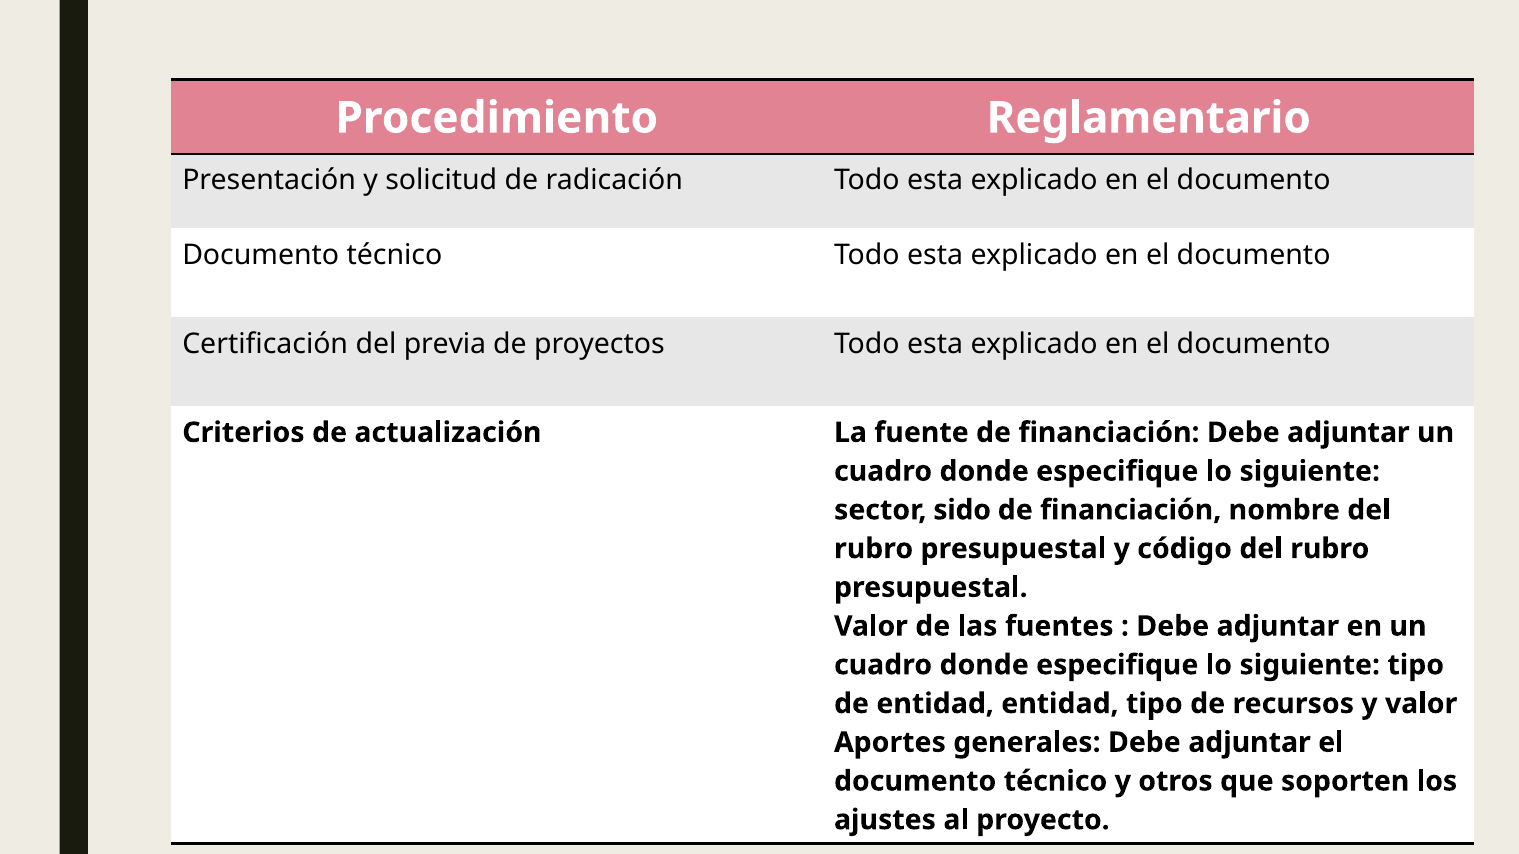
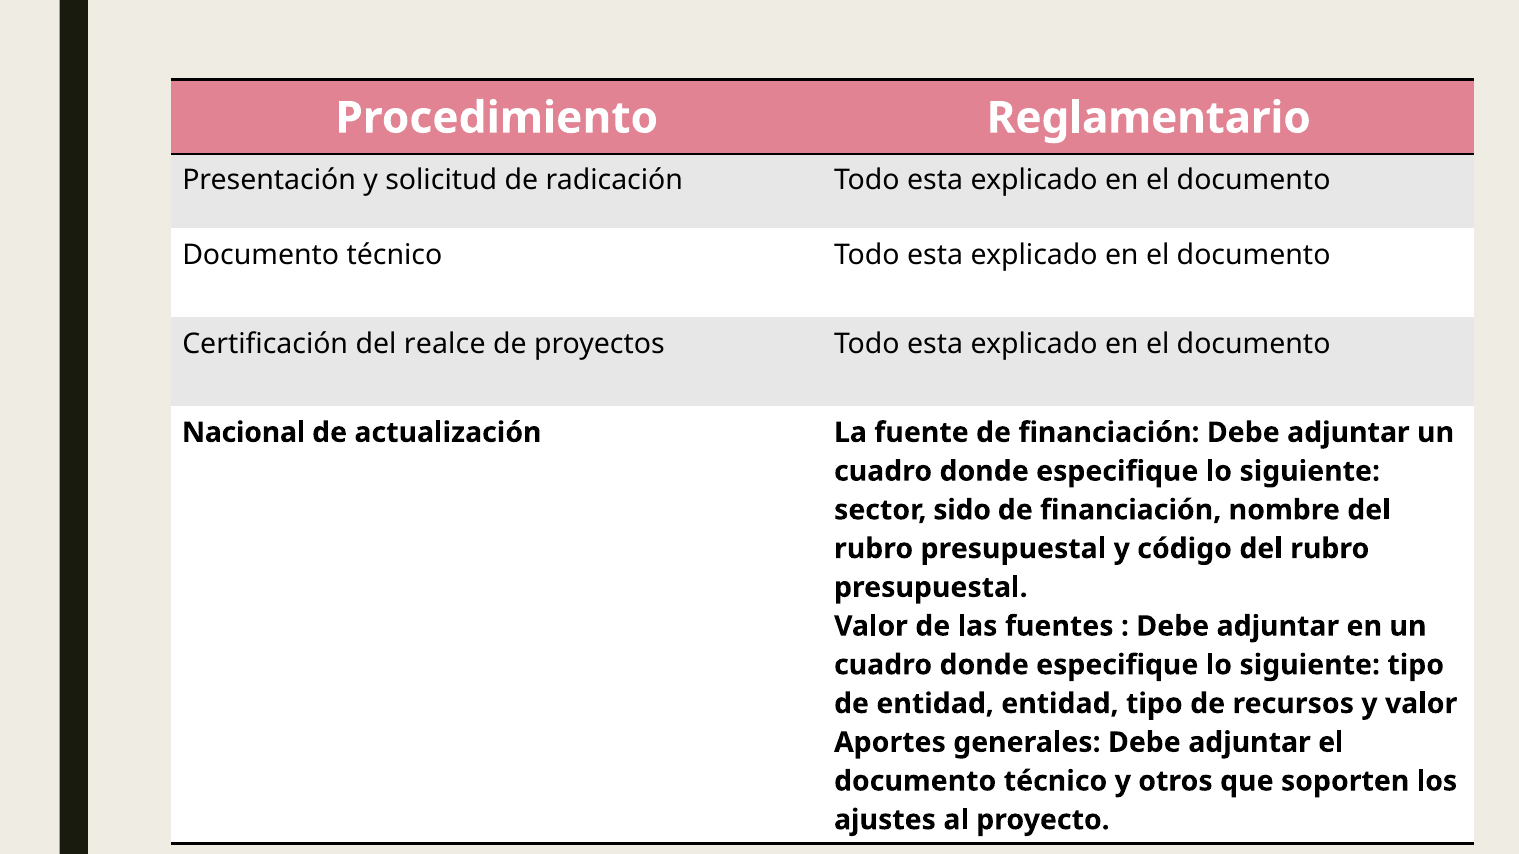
previa: previa -> realce
Criterios: Criterios -> Nacional
